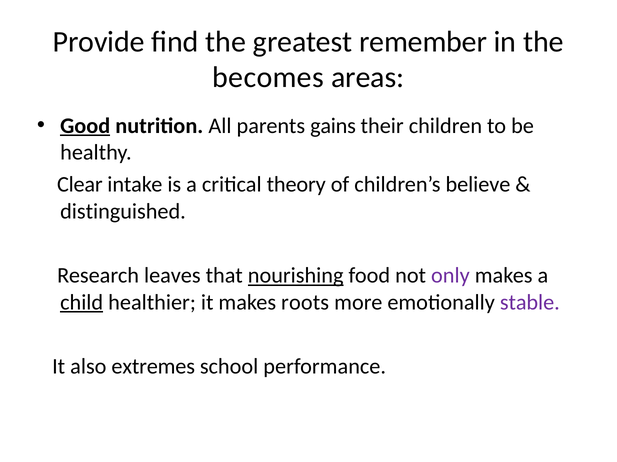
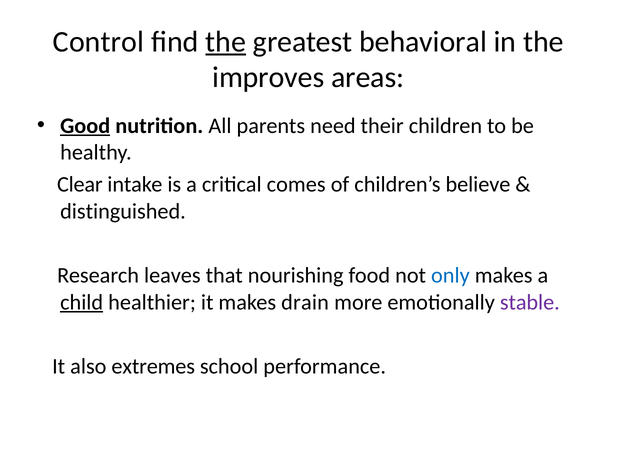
Provide: Provide -> Control
the at (226, 42) underline: none -> present
remember: remember -> behavioral
becomes: becomes -> improves
gains: gains -> need
theory: theory -> comes
nourishing underline: present -> none
only colour: purple -> blue
roots: roots -> drain
